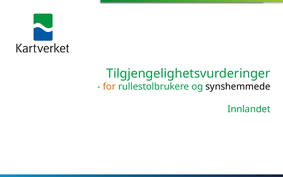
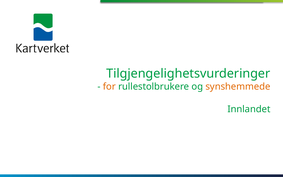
synshemmede colour: black -> orange
